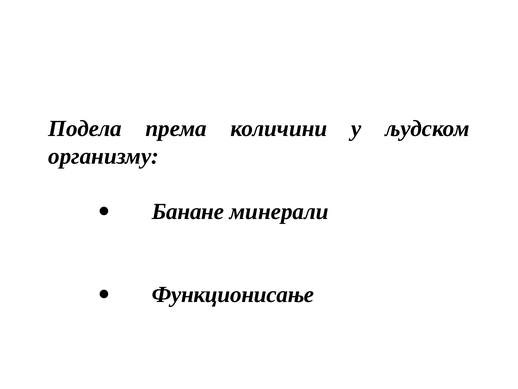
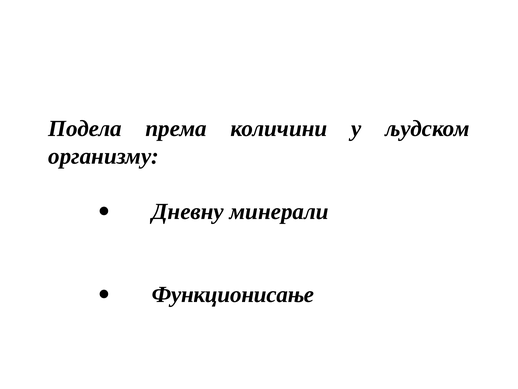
Банане: Банане -> Дневну
